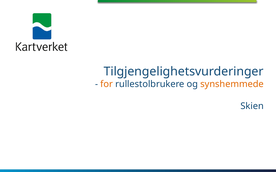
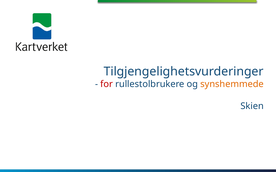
for colour: orange -> red
